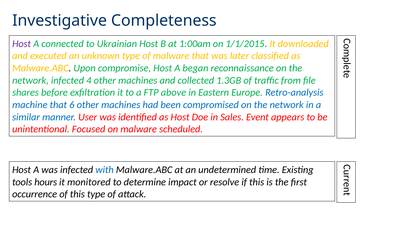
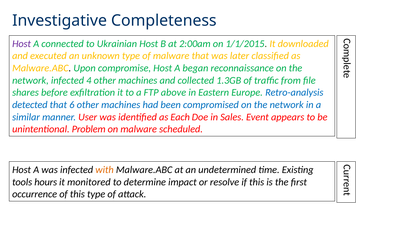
1:00am: 1:00am -> 2:00am
machine: machine -> detected
as Host: Host -> Each
Focused: Focused -> Problem
with colour: blue -> orange
